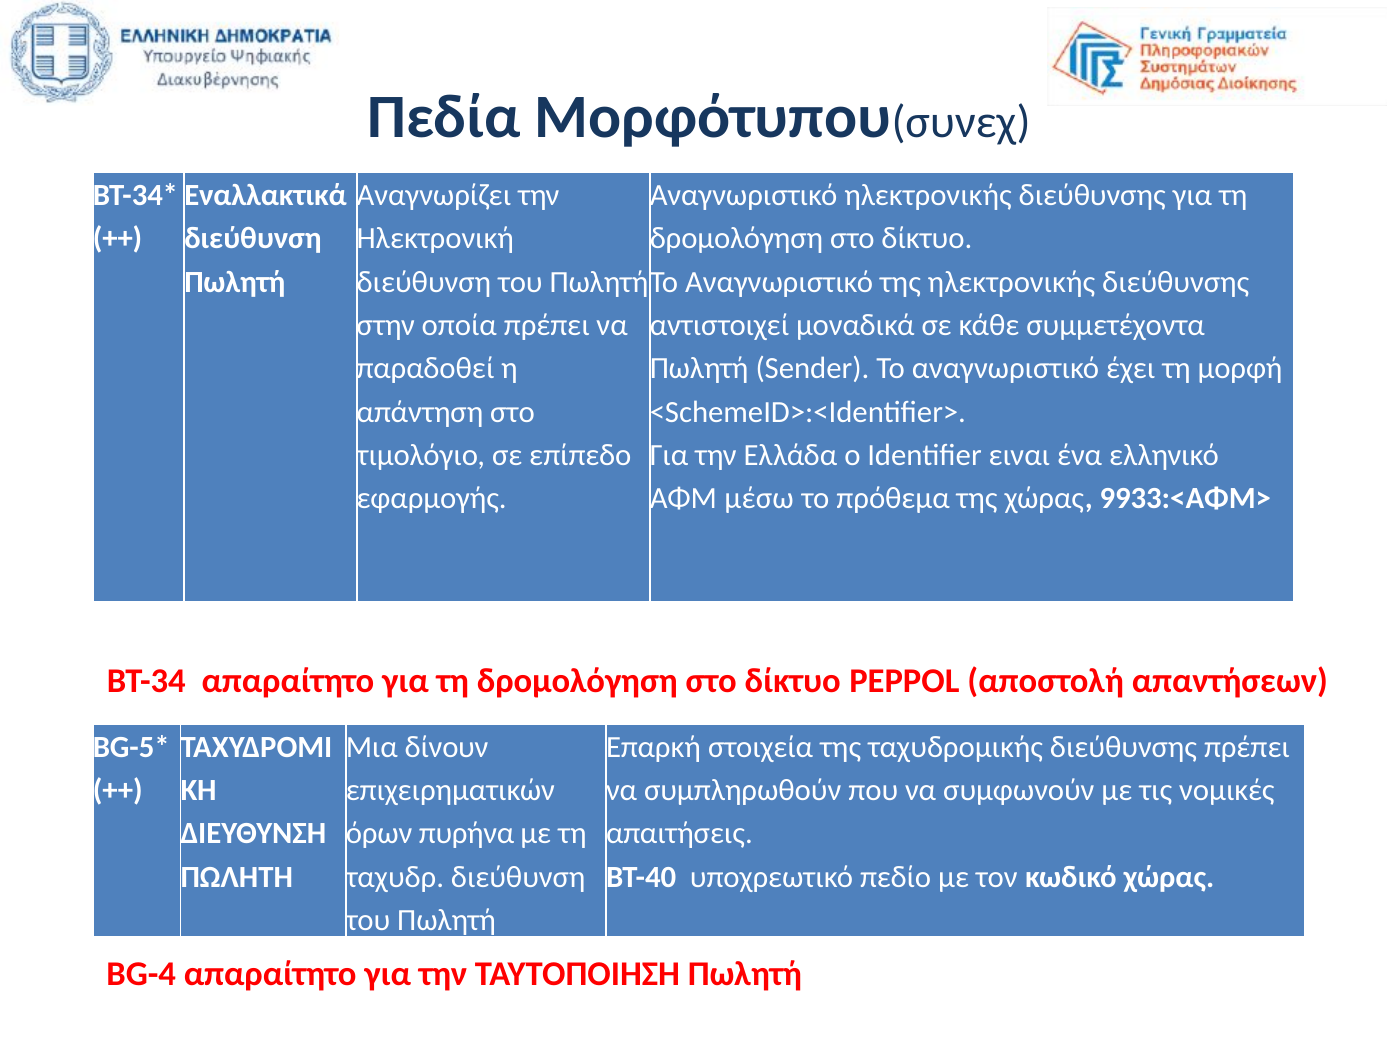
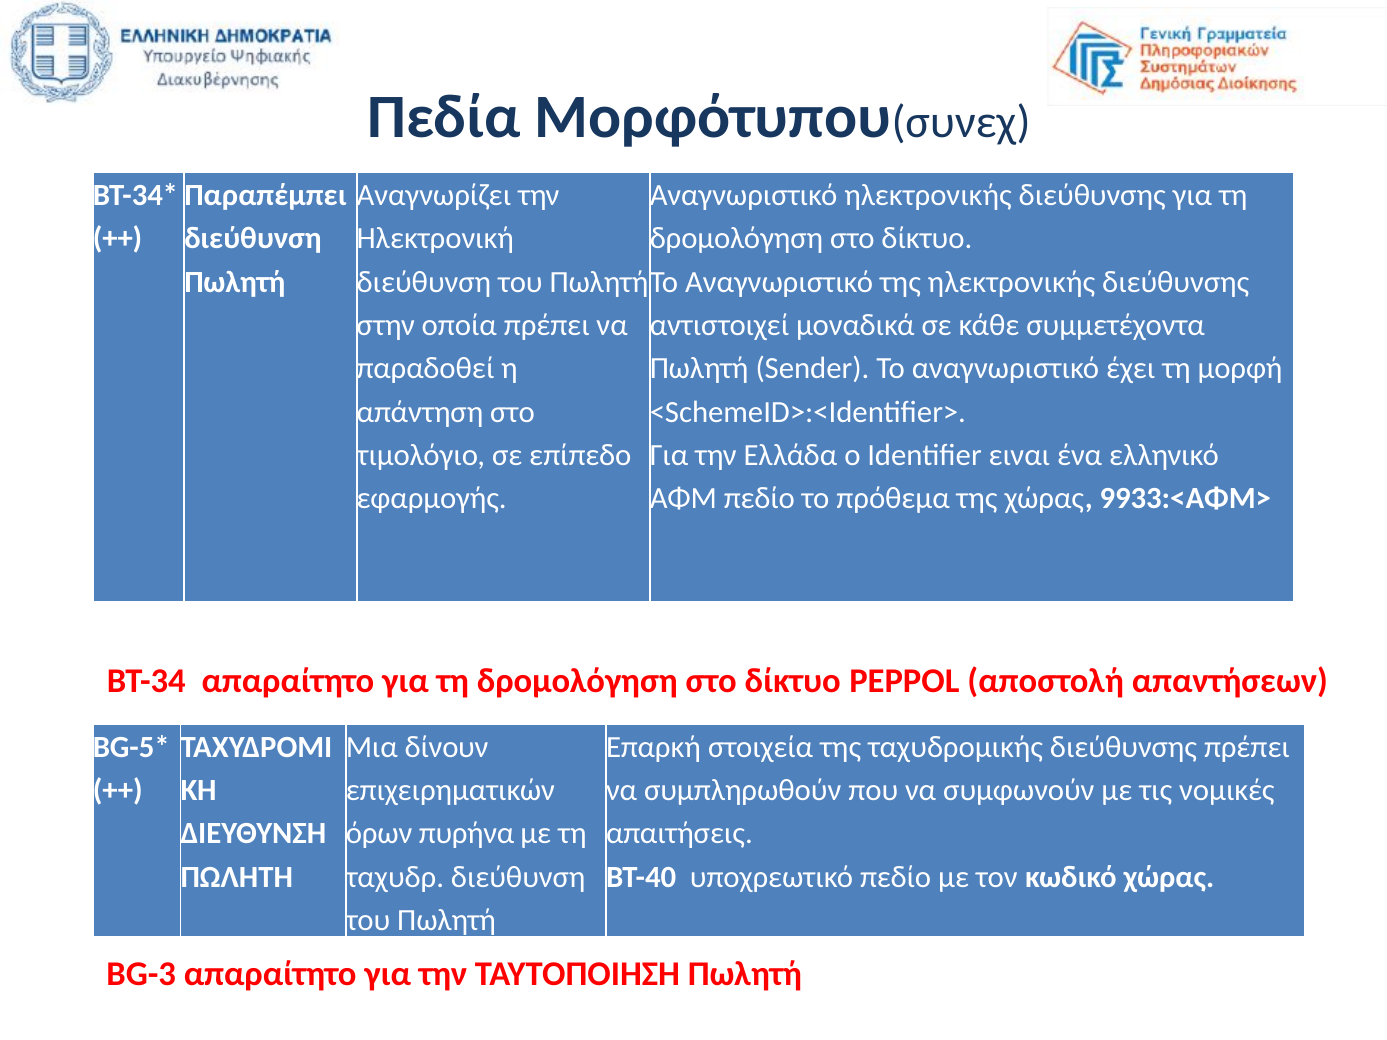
Εναλλακτικά: Εναλλακτικά -> Παραπέμπει
ΑΦΜ μέσω: μέσω -> πεδίο
BG-4: BG-4 -> BG-3
